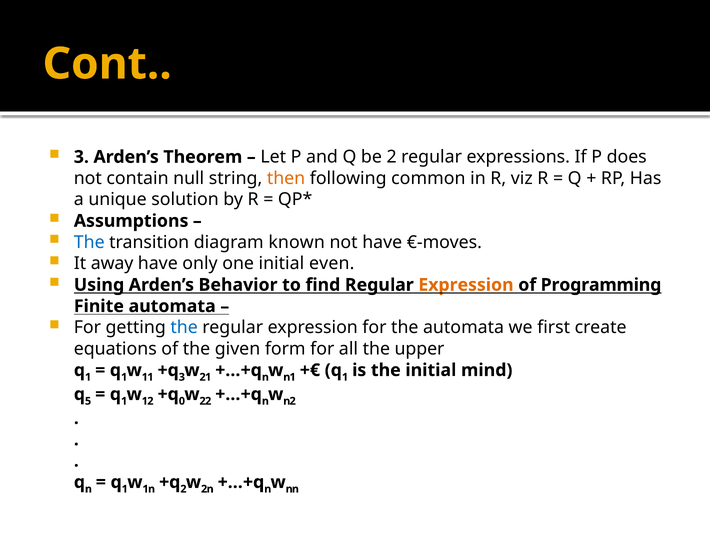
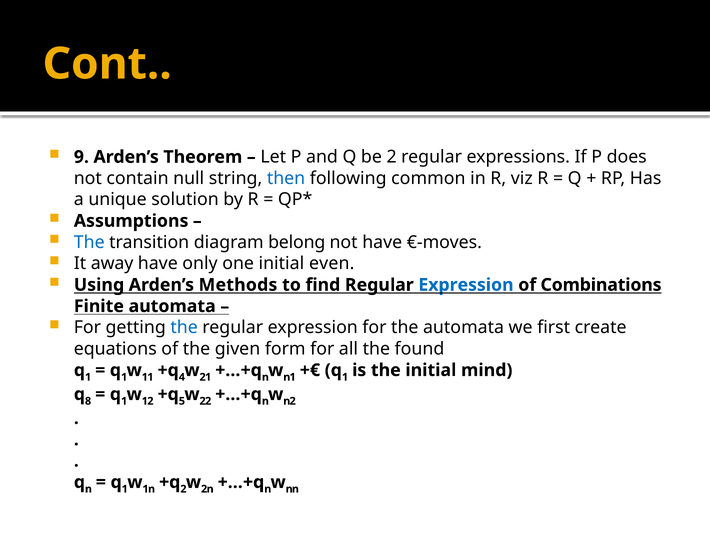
3 at (81, 157): 3 -> 9
then colour: orange -> blue
known: known -> belong
Behavior: Behavior -> Methods
Expression at (466, 285) colour: orange -> blue
Programming: Programming -> Combinations
upper: upper -> found
3 at (182, 377): 3 -> 4
5: 5 -> 8
0: 0 -> 5
